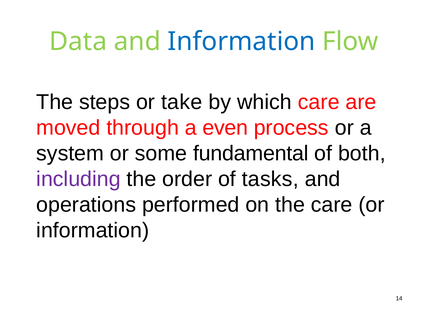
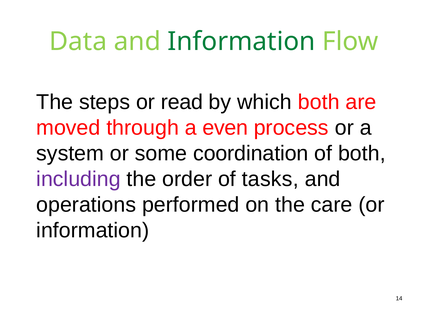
Information at (241, 41) colour: blue -> green
take: take -> read
which care: care -> both
fundamental: fundamental -> coordination
